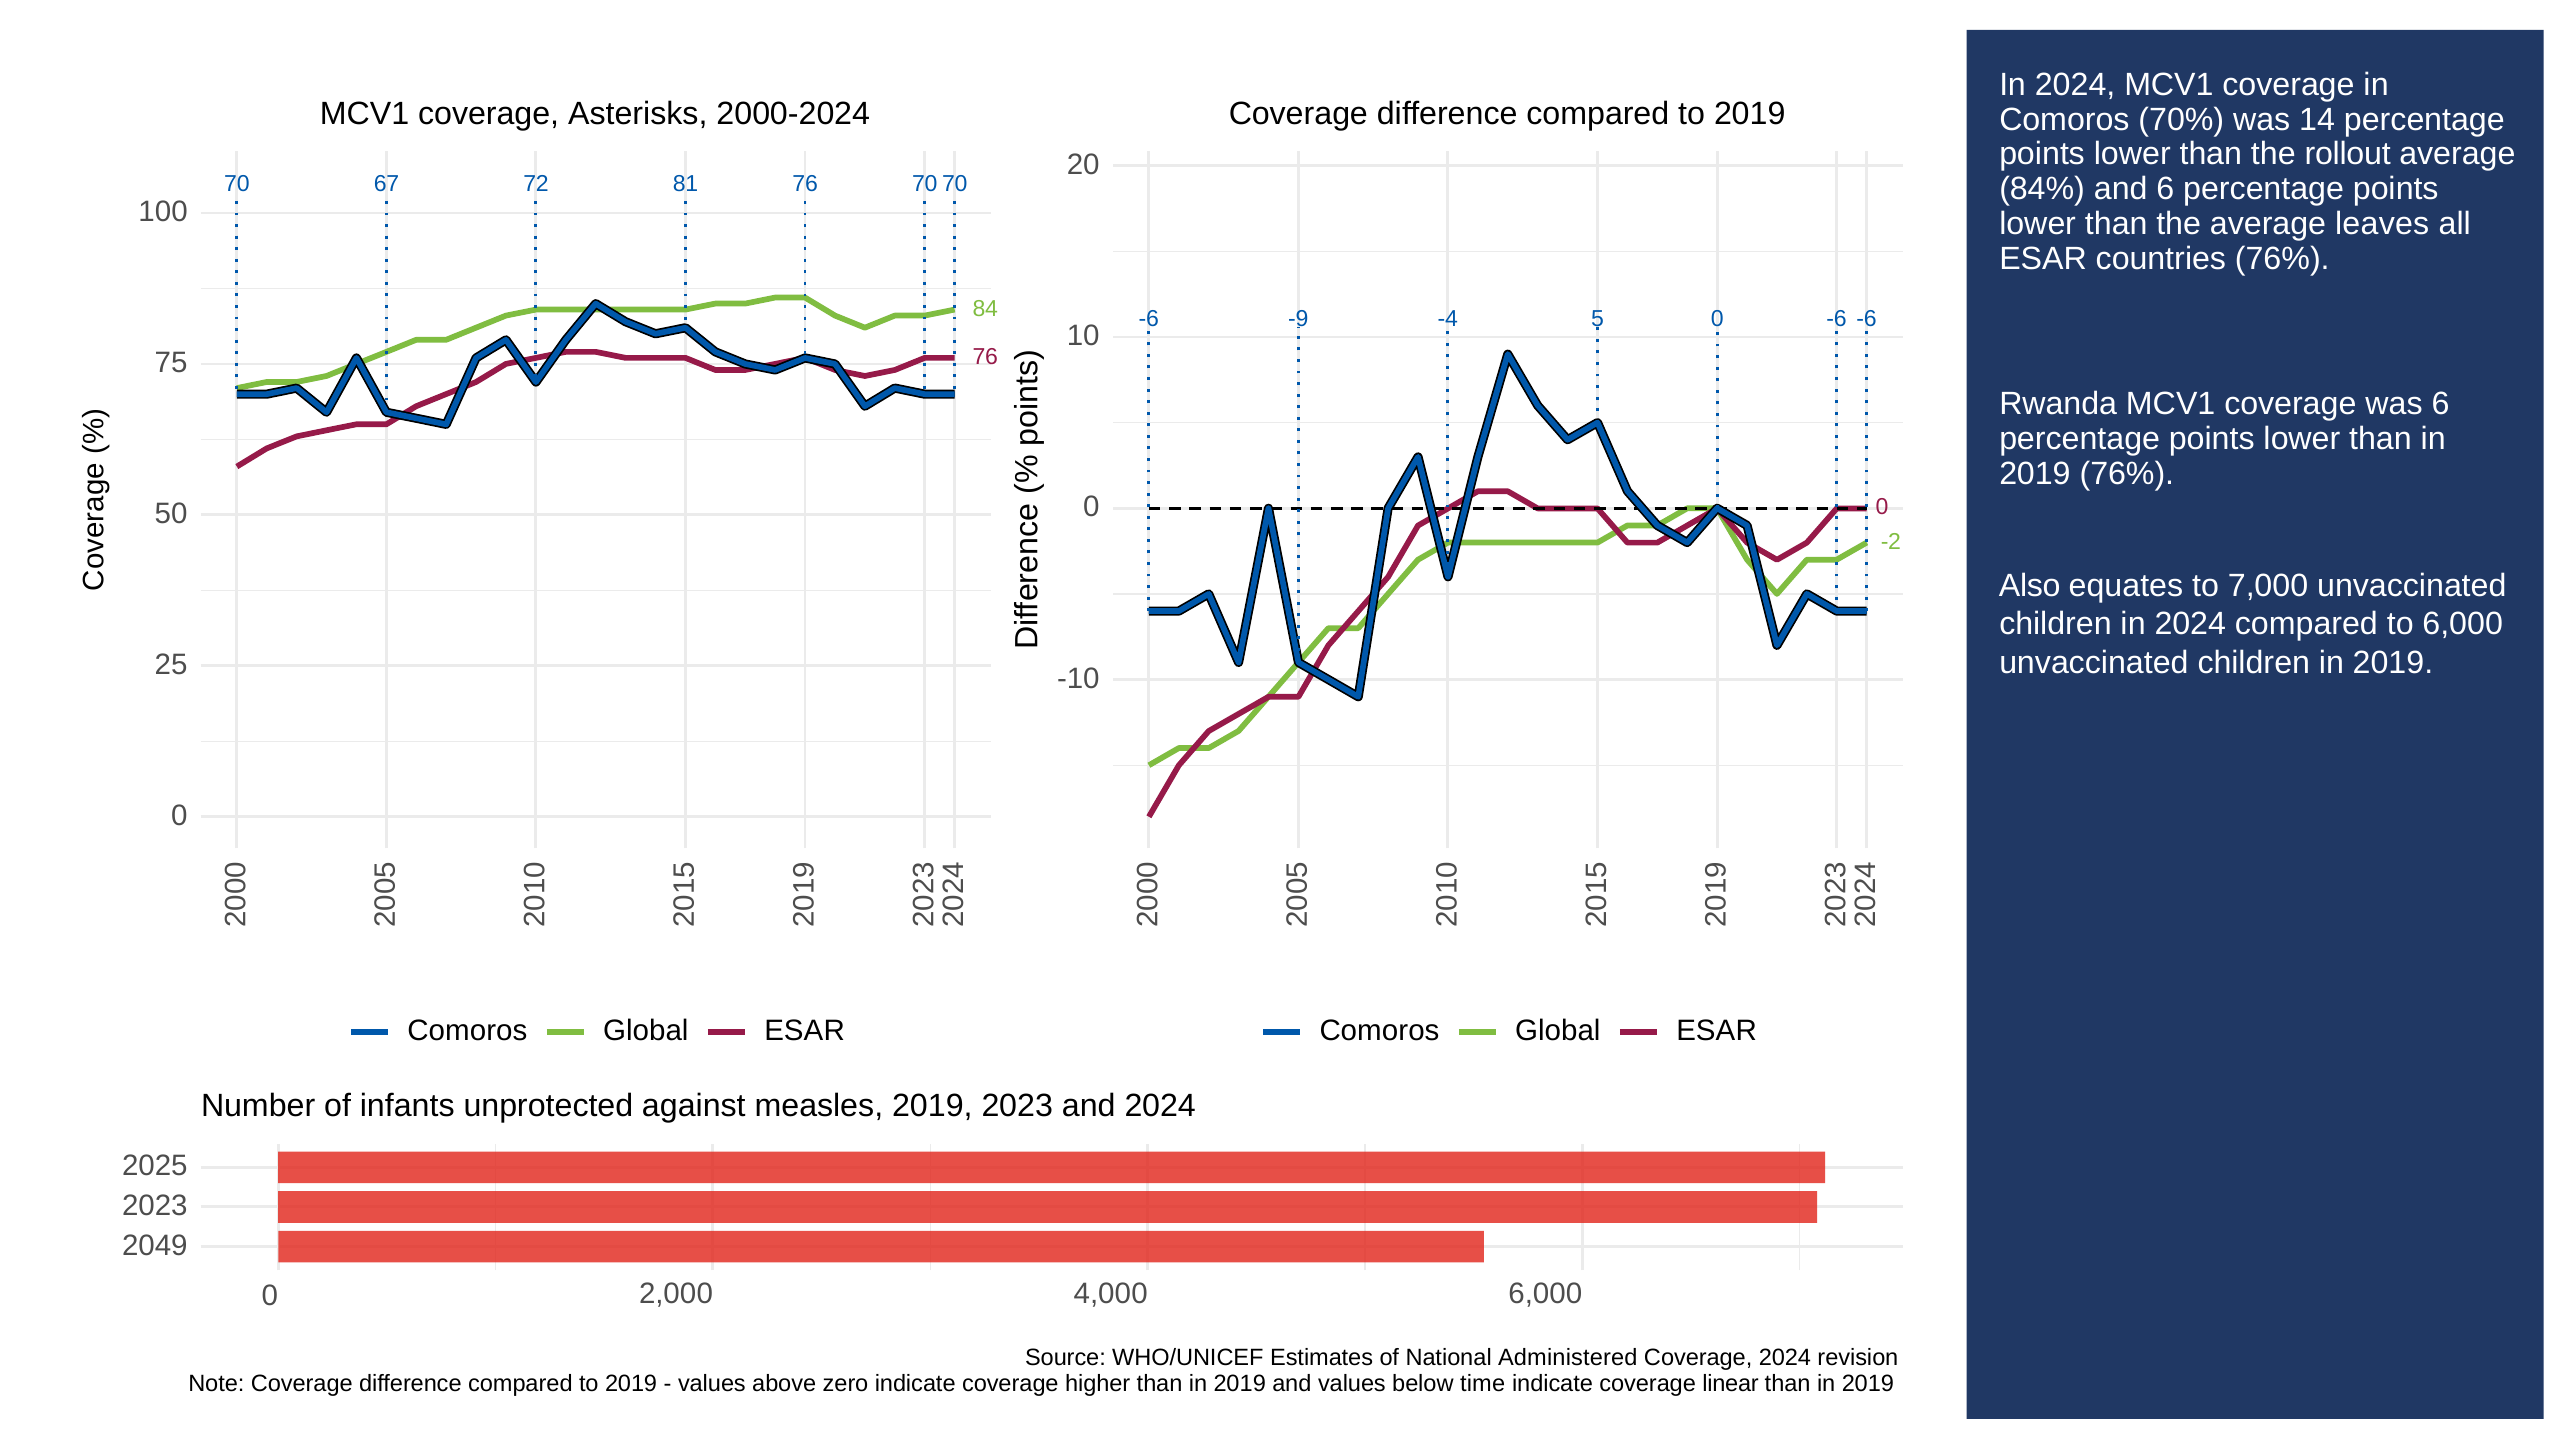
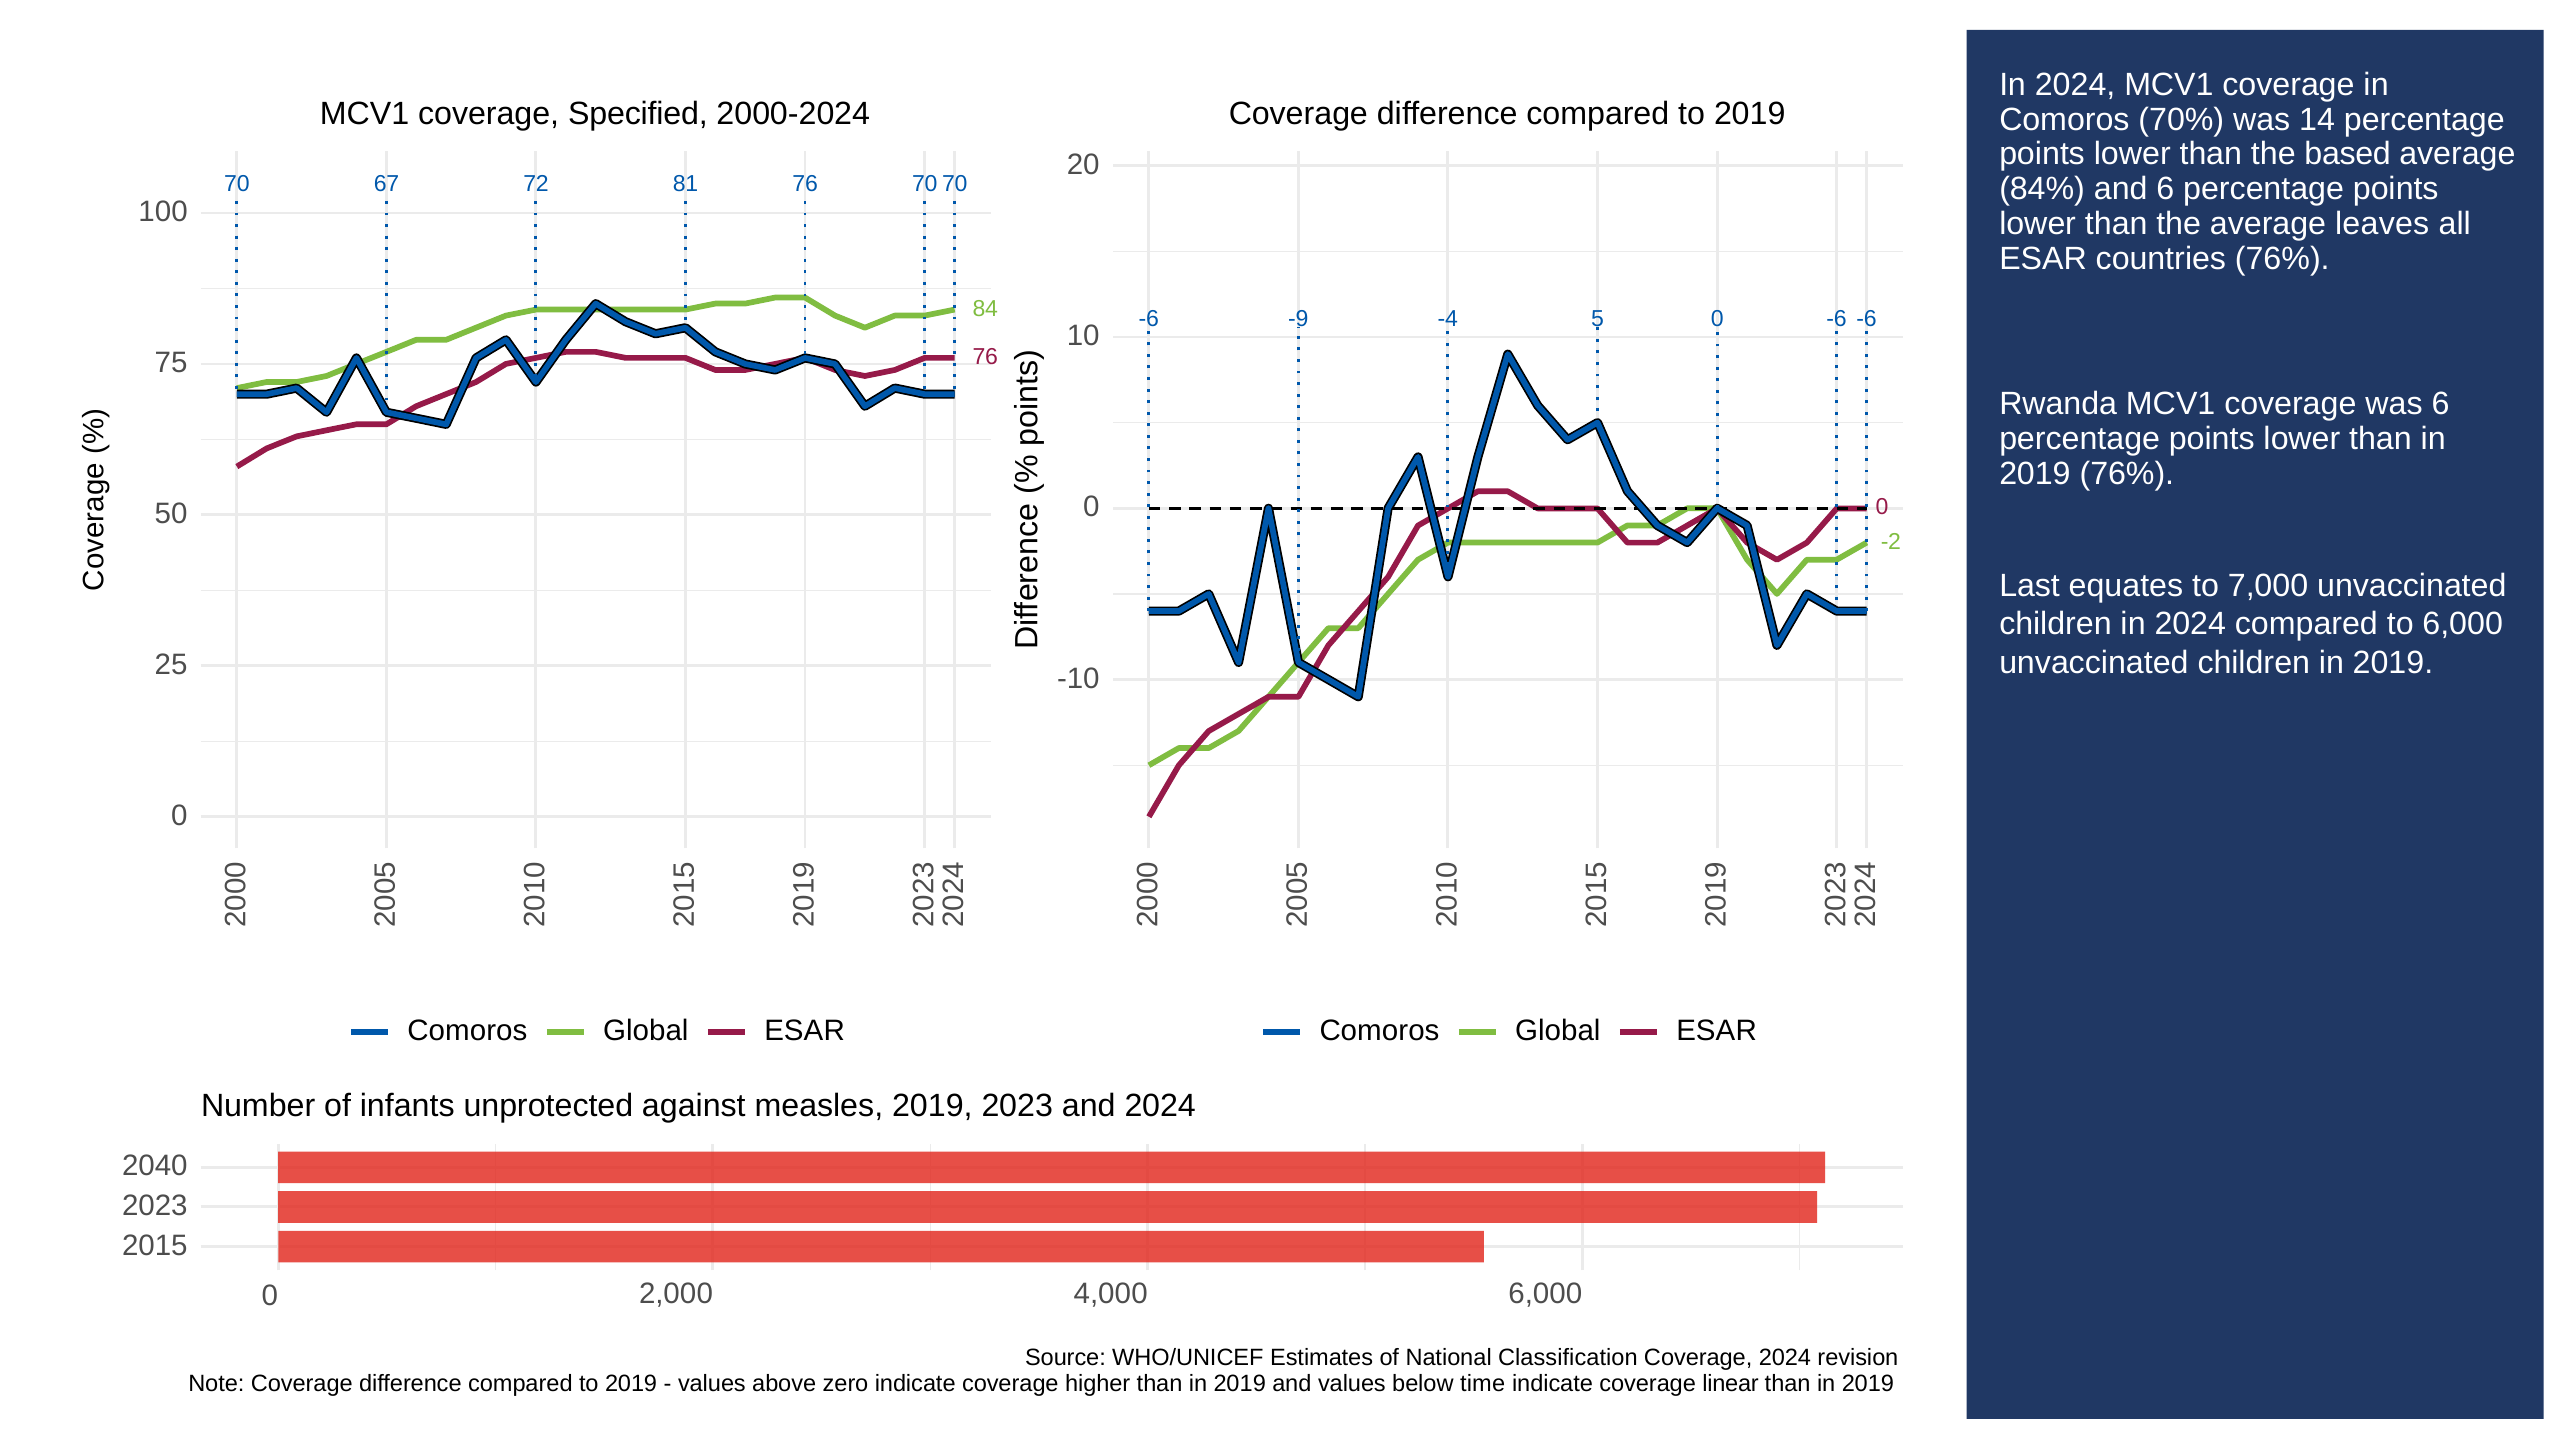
Asterisks: Asterisks -> Specified
rollout: rollout -> based
Also: Also -> Last
2025: 2025 -> 2040
2049: 2049 -> 2015
Administered: Administered -> Classification
